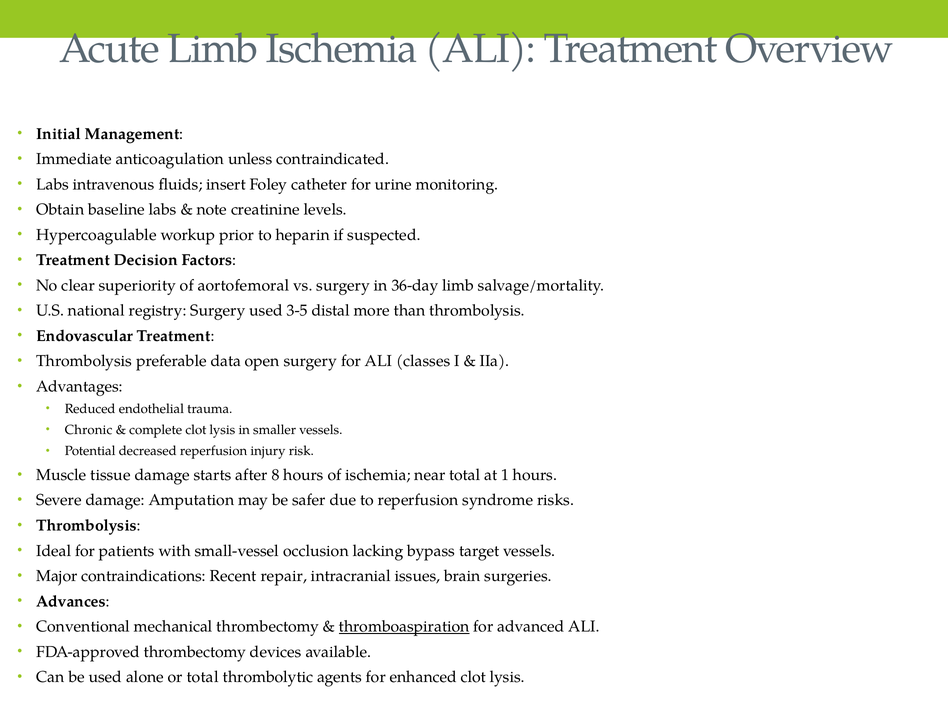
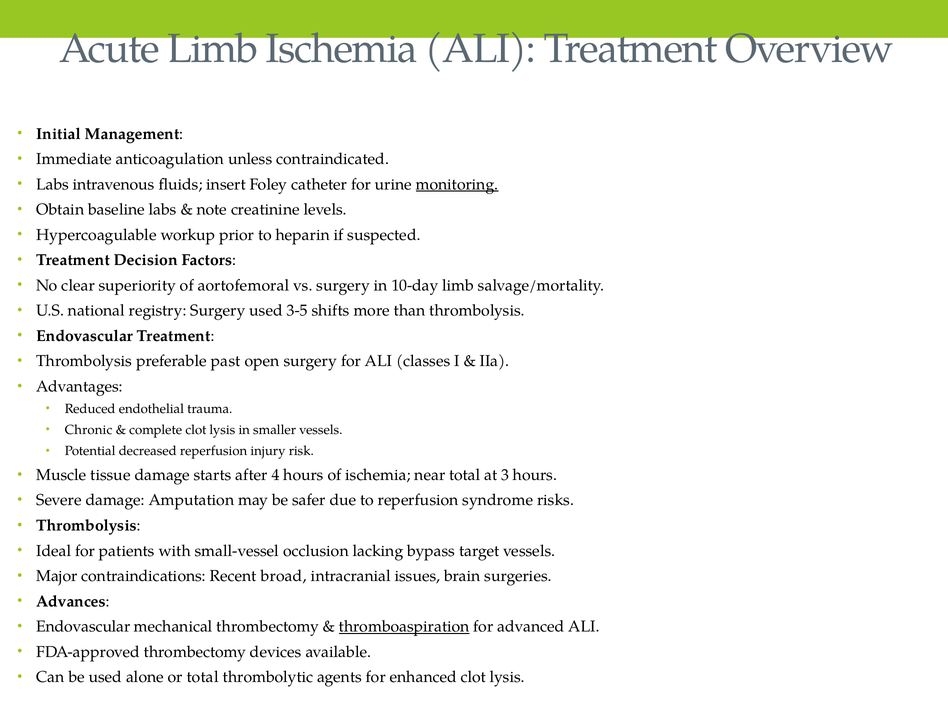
monitoring underline: none -> present
36-day: 36-day -> 10-day
distal: distal -> shifts
data: data -> past
8: 8 -> 4
1: 1 -> 3
repair: repair -> broad
Conventional at (83, 627): Conventional -> Endovascular
